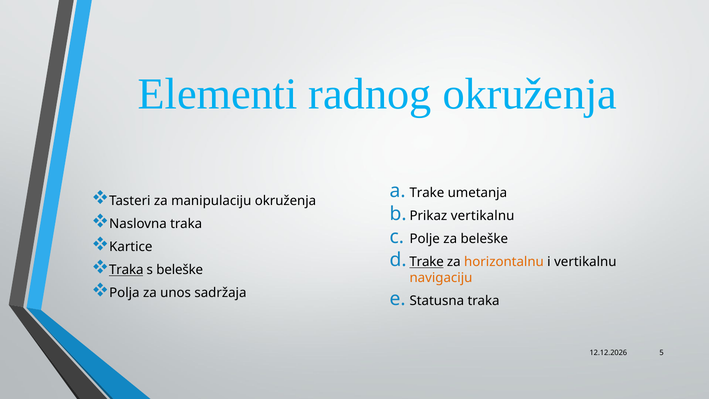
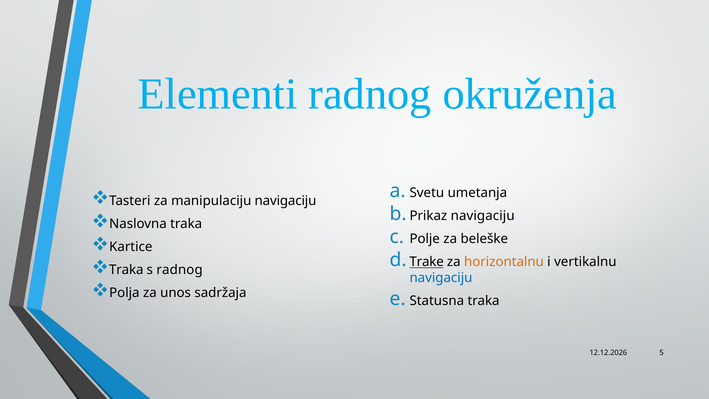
Trake at (427, 193): Trake -> Svetu
manipulaciju okruženja: okruženja -> navigaciju
Prikaz vertikalnu: vertikalnu -> navigaciju
Traka at (126, 270) underline: present -> none
s beleške: beleške -> radnog
navigaciju at (441, 278) colour: orange -> blue
